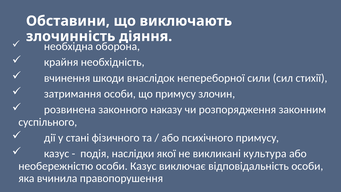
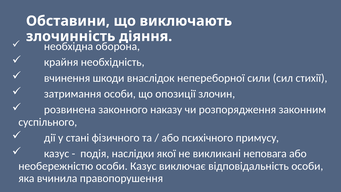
що примусу: примусу -> опозиції
культура: культура -> неповага
